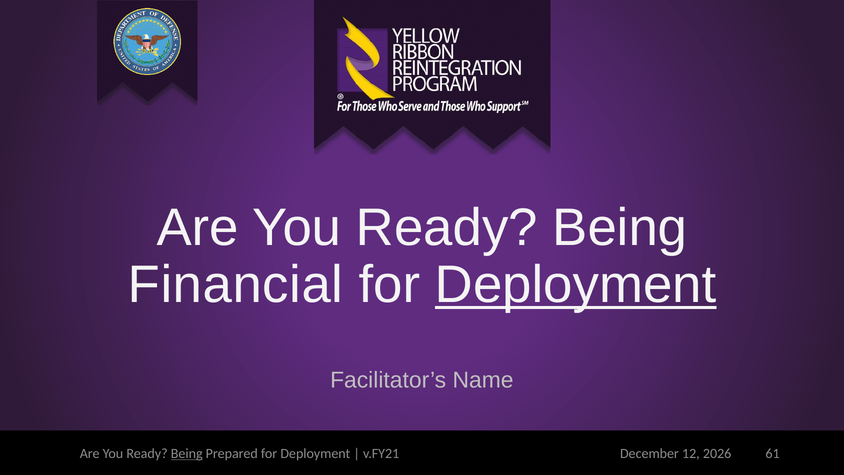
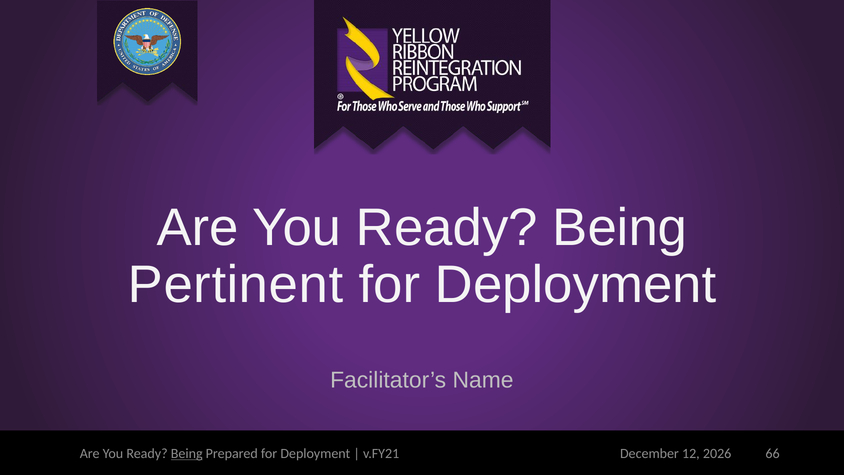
Financial: Financial -> Pertinent
Deployment at (576, 285) underline: present -> none
61: 61 -> 66
